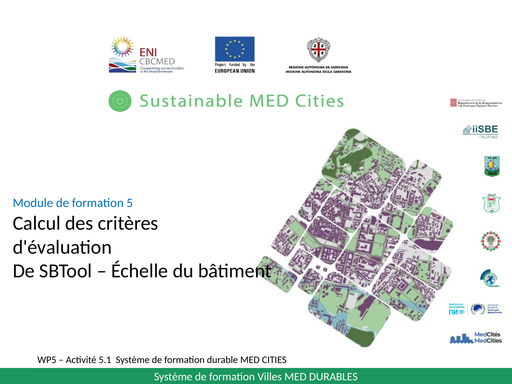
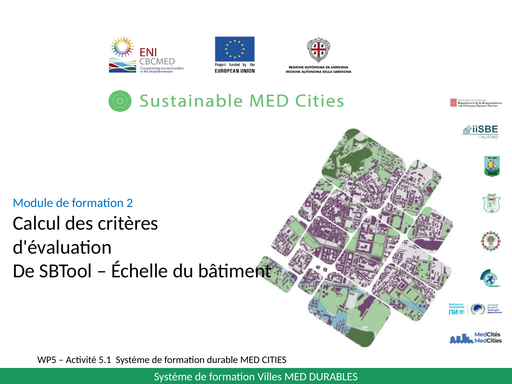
5: 5 -> 2
